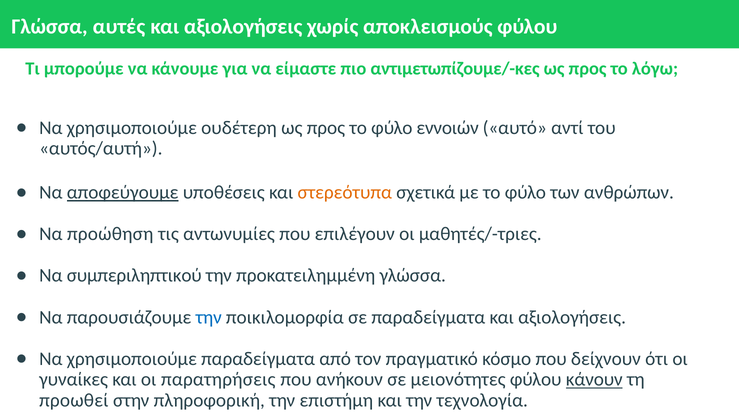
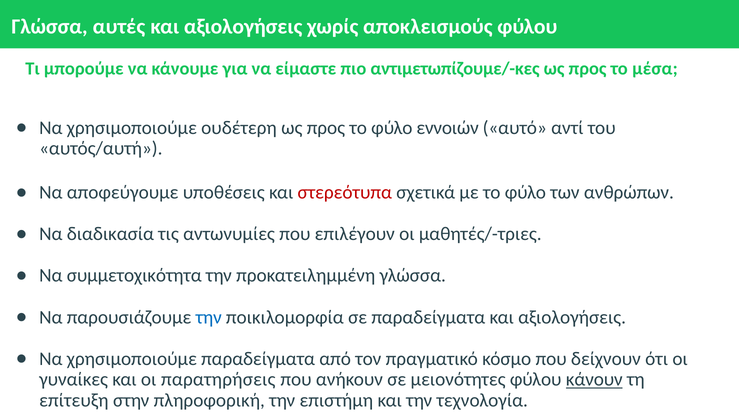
λόγω: λόγω -> μέσα
αποφεύγουμε underline: present -> none
στερεότυπα colour: orange -> red
προώθηση: προώθηση -> διαδικασία
συμπεριληπτικού: συμπεριληπτικού -> συμμετοχικότητα
προωθεί: προωθεί -> επίτευξη
